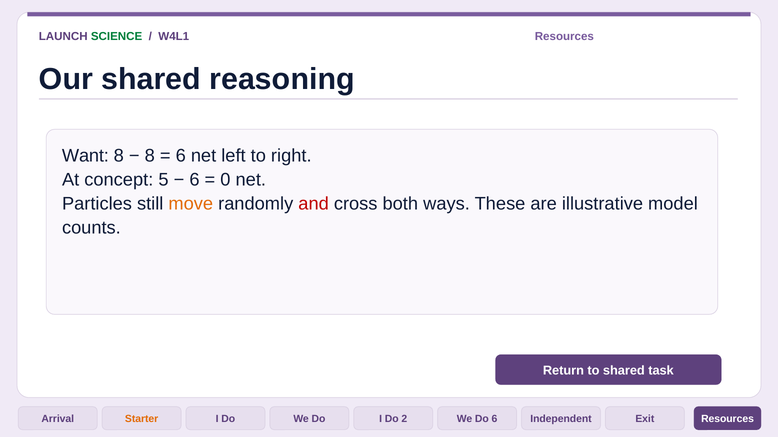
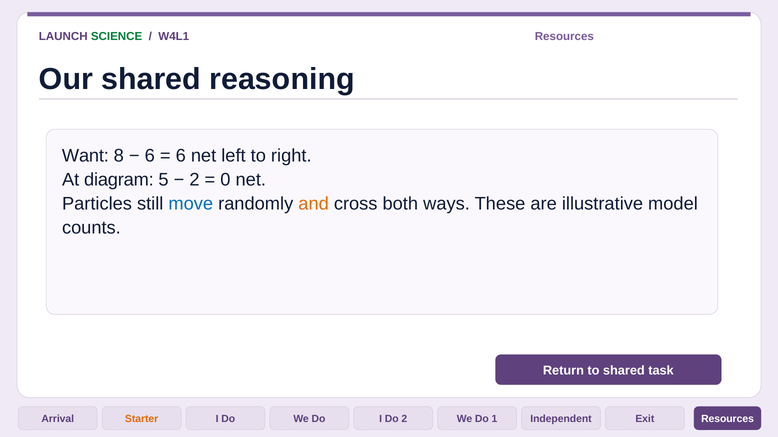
8 at (150, 156): 8 -> 6
concept: concept -> diagram
6 at (194, 180): 6 -> 2
move colour: orange -> blue
and colour: red -> orange
Do 6: 6 -> 1
